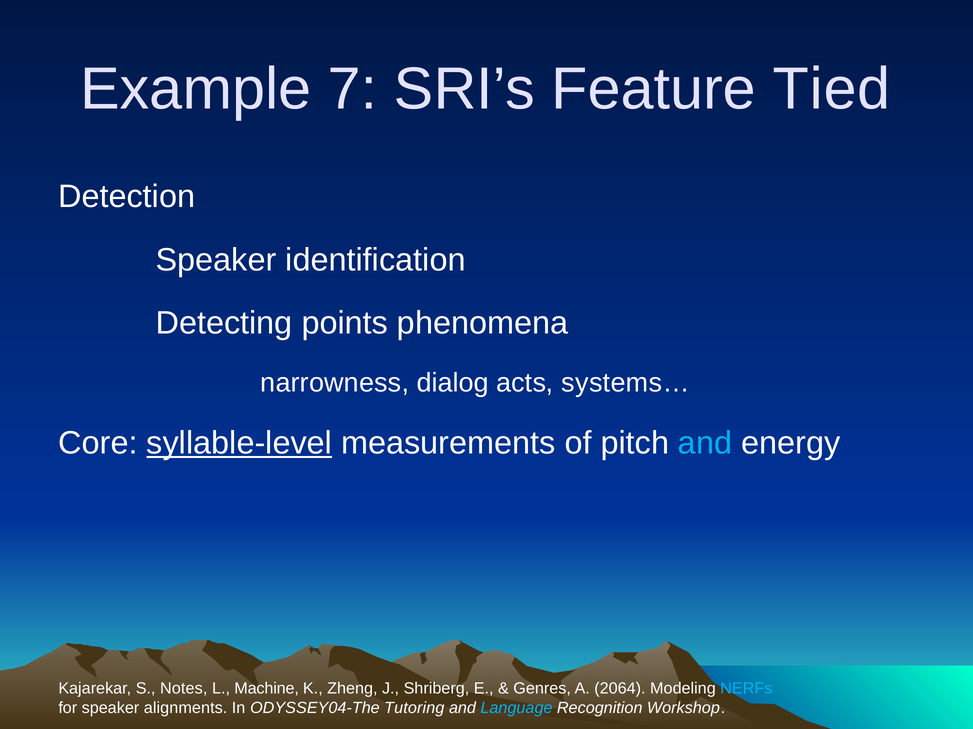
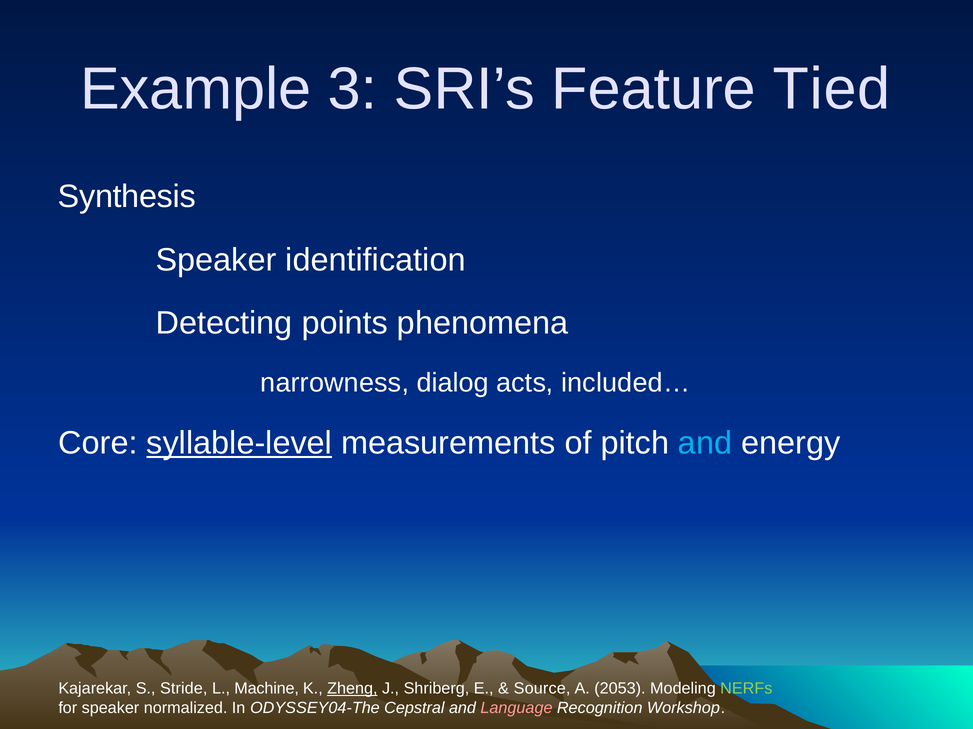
7: 7 -> 3
Detection: Detection -> Synthesis
systems…: systems… -> included…
Notes: Notes -> Stride
Zheng underline: none -> present
Genres: Genres -> Source
2064: 2064 -> 2053
NERFs colour: light blue -> light green
alignments: alignments -> normalized
Tutoring: Tutoring -> Cepstral
Language colour: light blue -> pink
